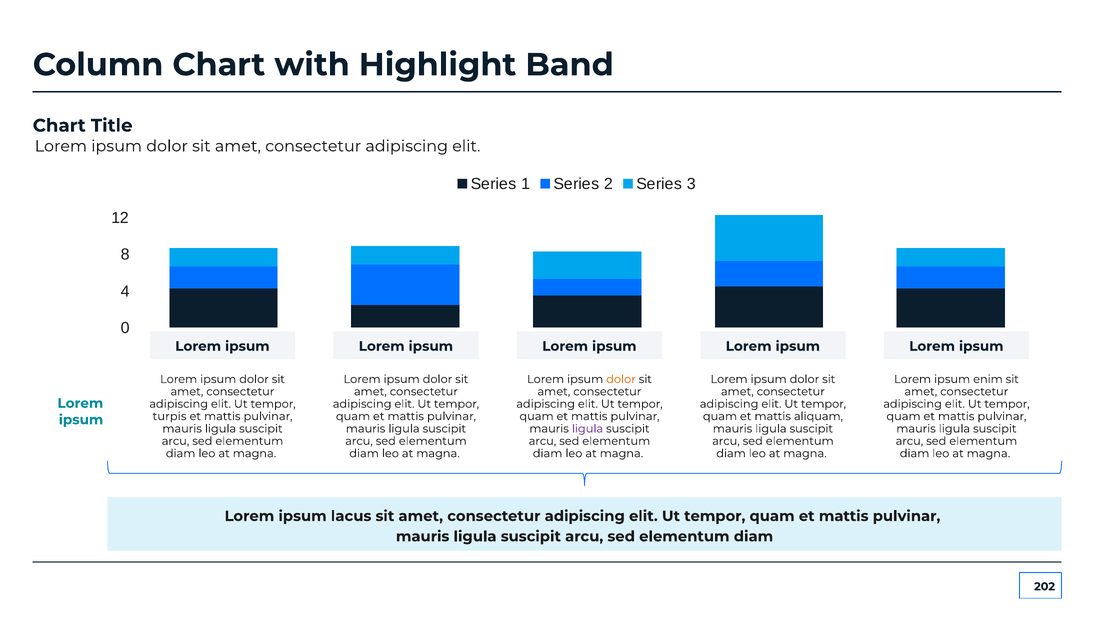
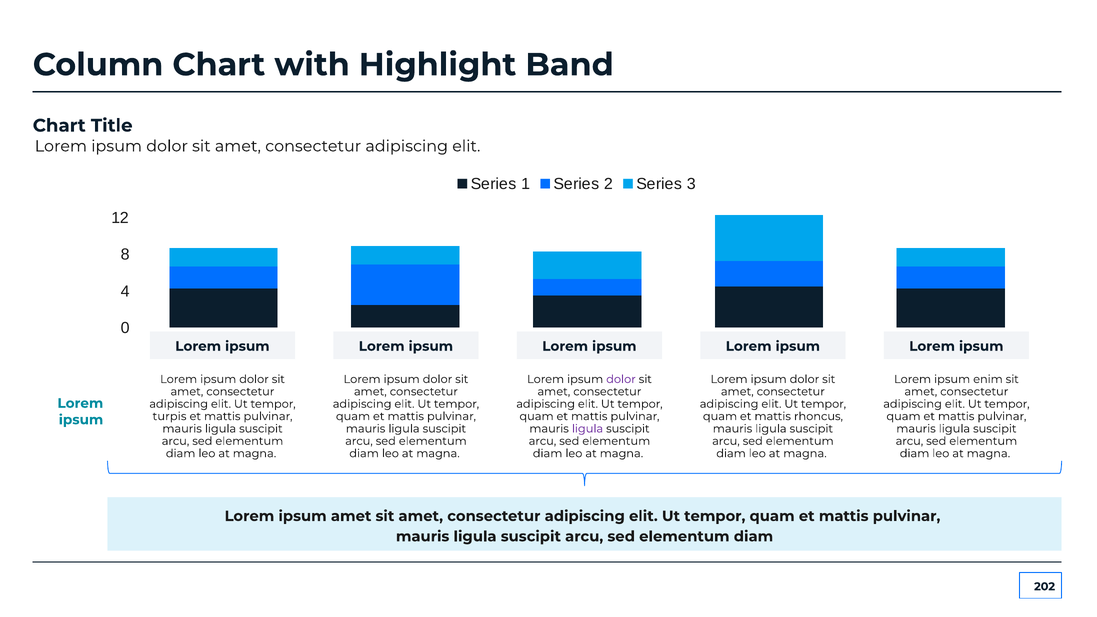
dolor at (621, 379) colour: orange -> purple
aliquam: aliquam -> rhoncus
ipsum lacus: lacus -> amet
